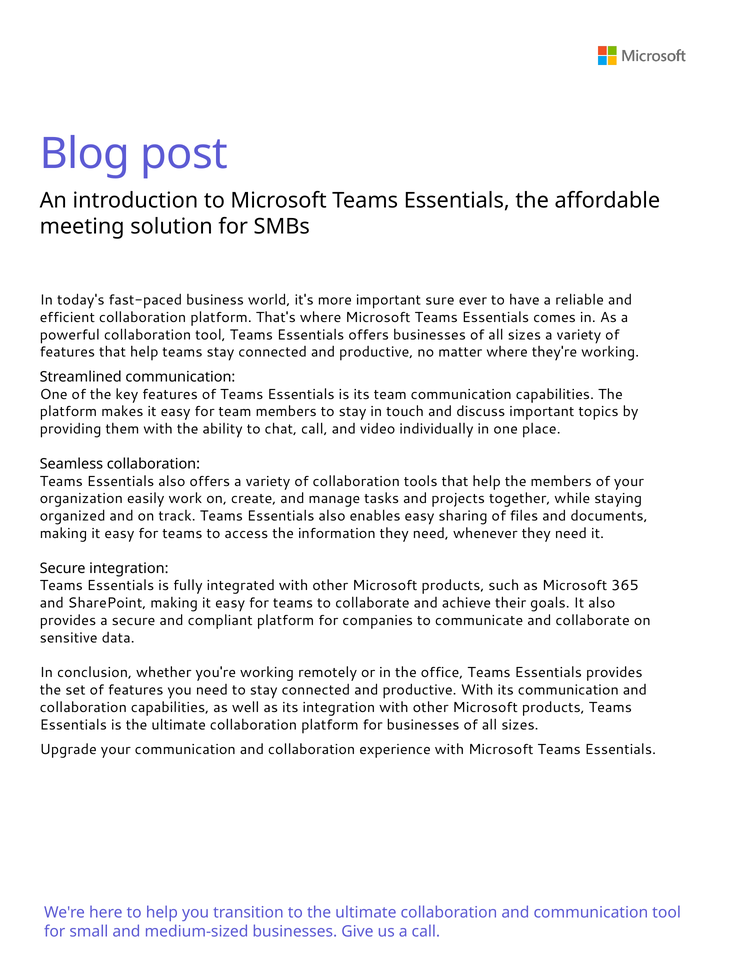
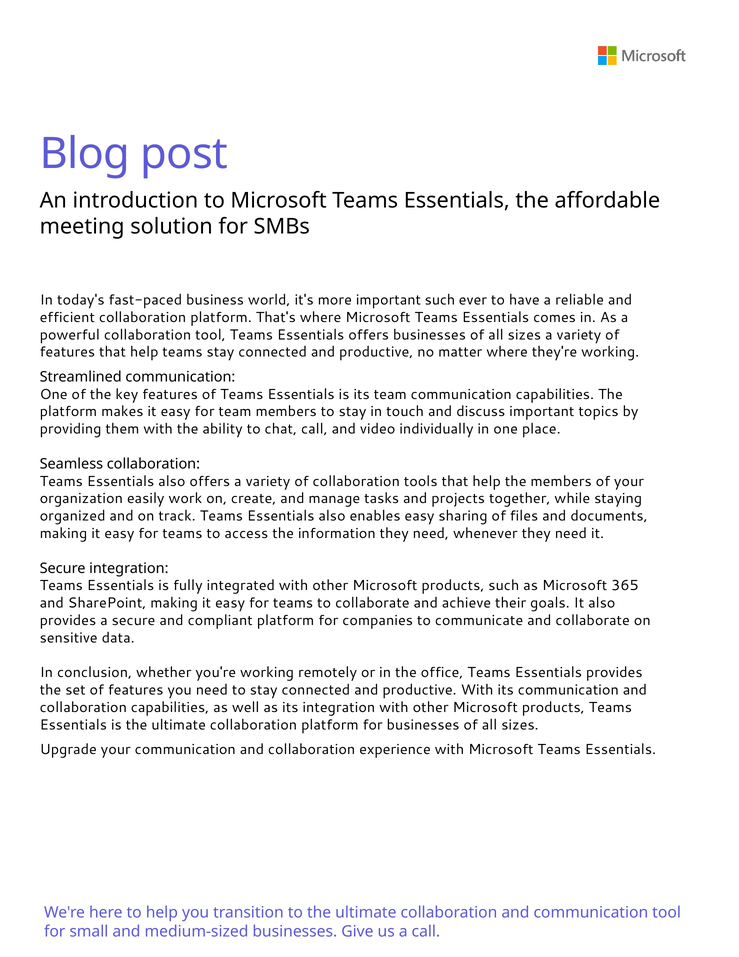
important sure: sure -> such
